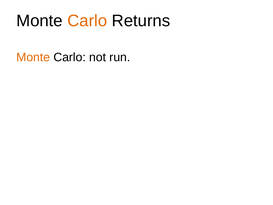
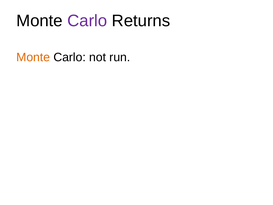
Carlo at (87, 21) colour: orange -> purple
